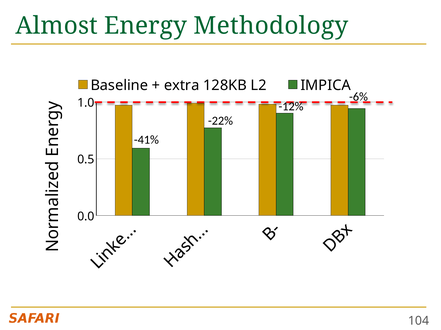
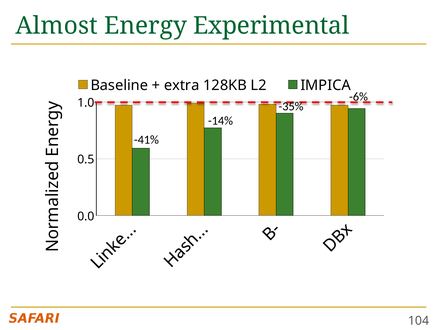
Methodology: Methodology -> Experimental
-12%: -12% -> -35%
-22%: -22% -> -14%
